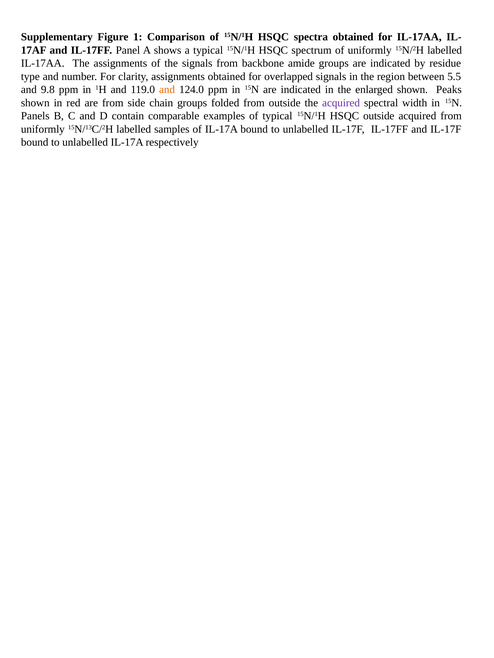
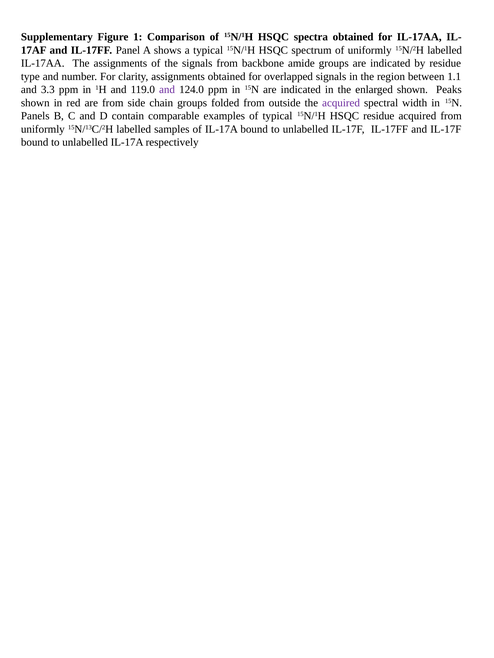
5.5: 5.5 -> 1.1
9.8: 9.8 -> 3.3
and at (167, 90) colour: orange -> purple
HSQC outside: outside -> residue
